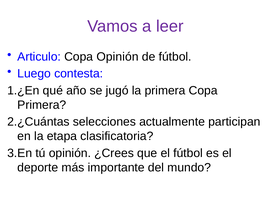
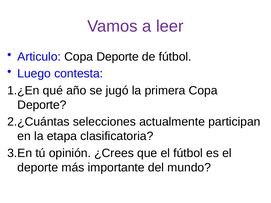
Articulo Copa Opinión: Opinión -> Deporte
Primera at (42, 105): Primera -> Deporte
